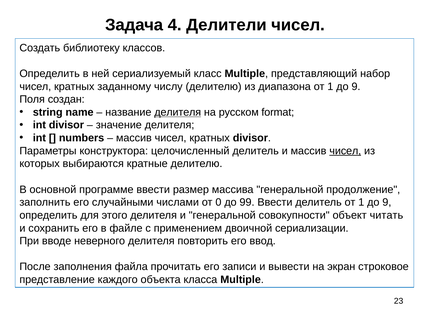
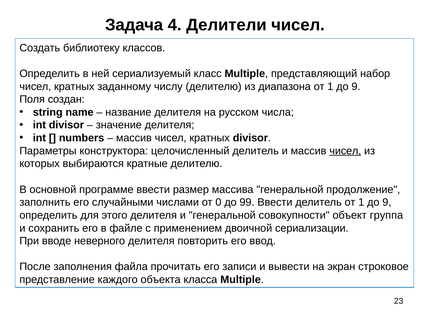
делителя at (178, 112) underline: present -> none
format: format -> числа
читать: читать -> группа
